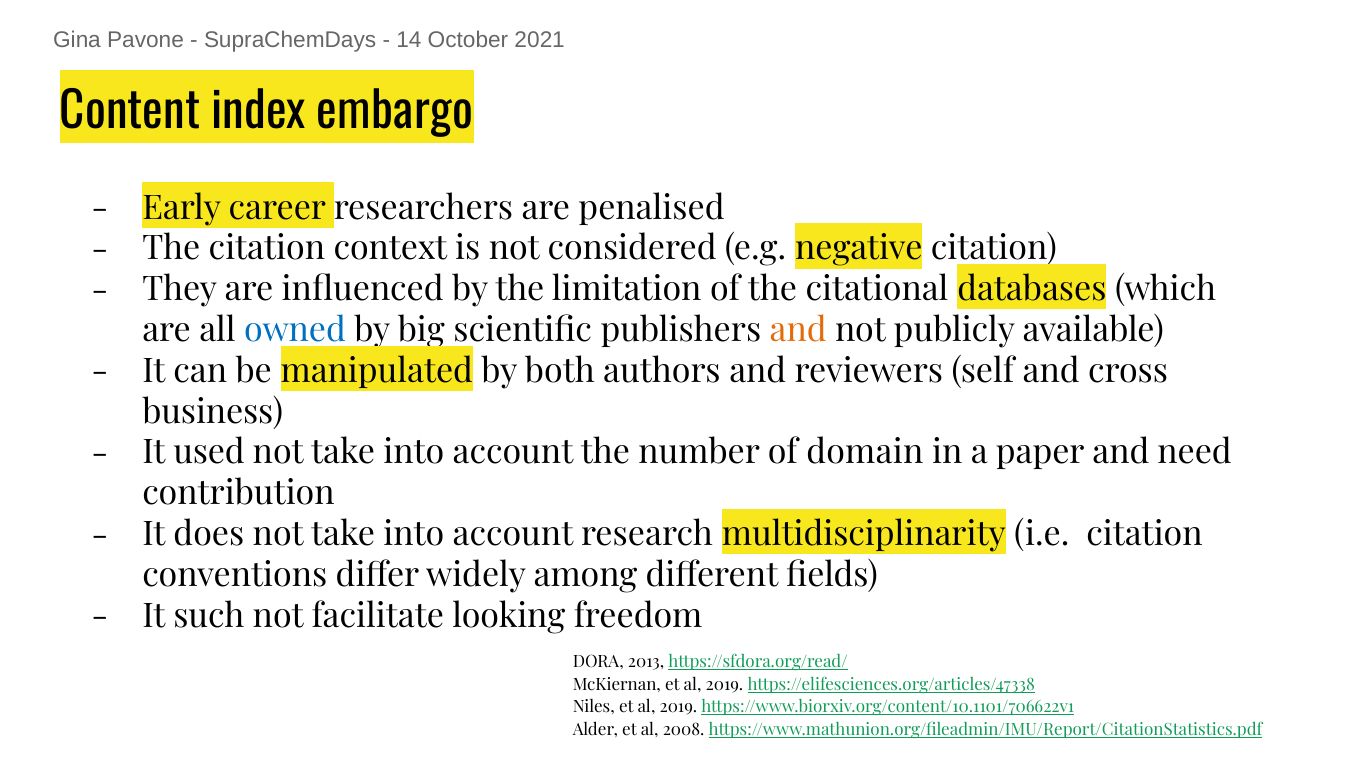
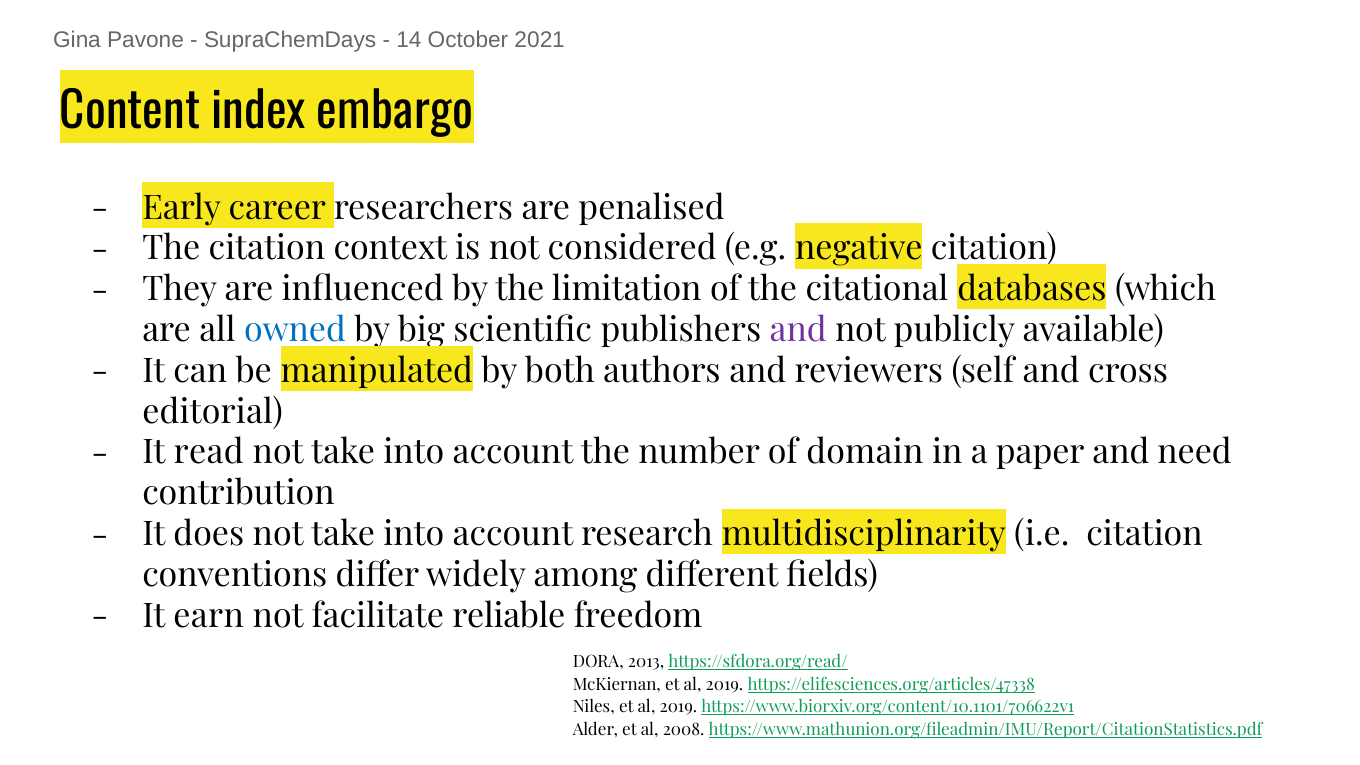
and at (798, 330) colour: orange -> purple
business: business -> editorial
used: used -> read
such: such -> earn
looking: looking -> reliable
